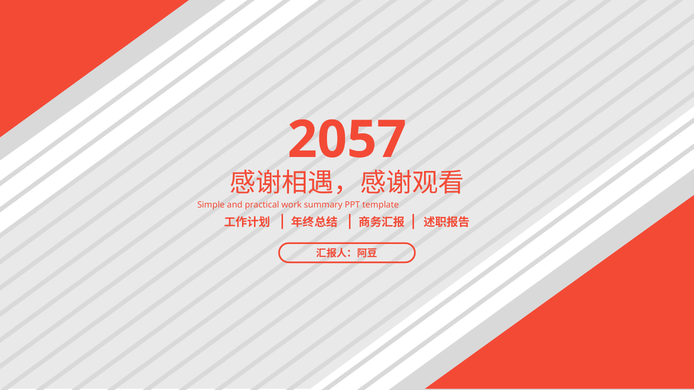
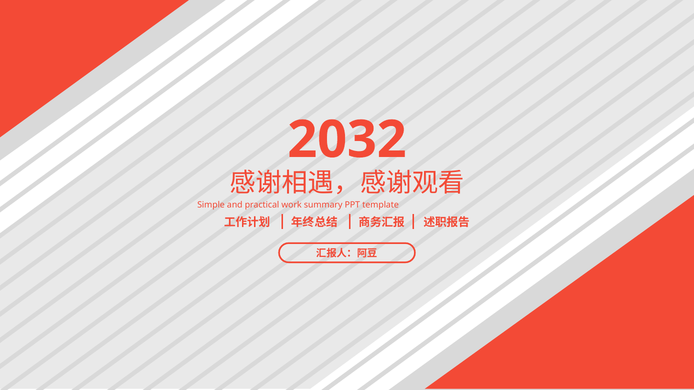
2057: 2057 -> 2032
